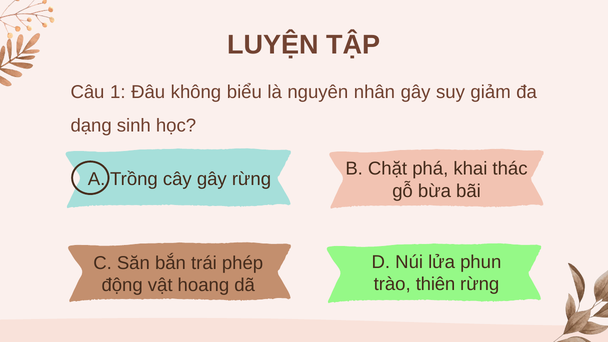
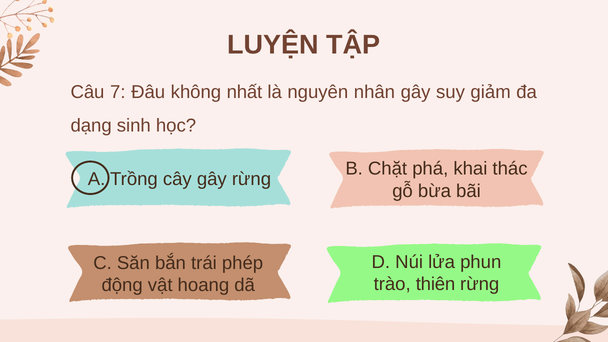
1: 1 -> 7
biểu: biểu -> nhất
